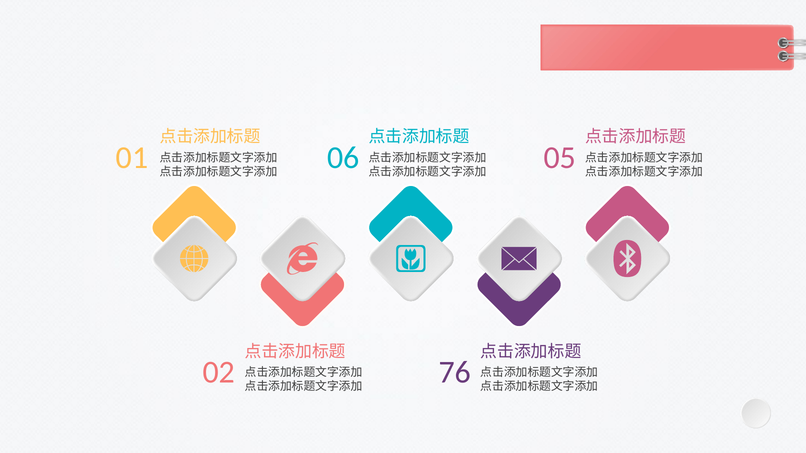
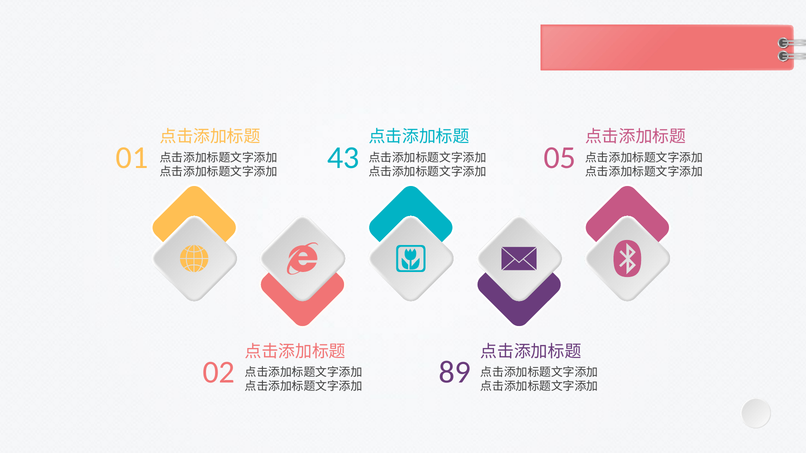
06: 06 -> 43
76: 76 -> 89
